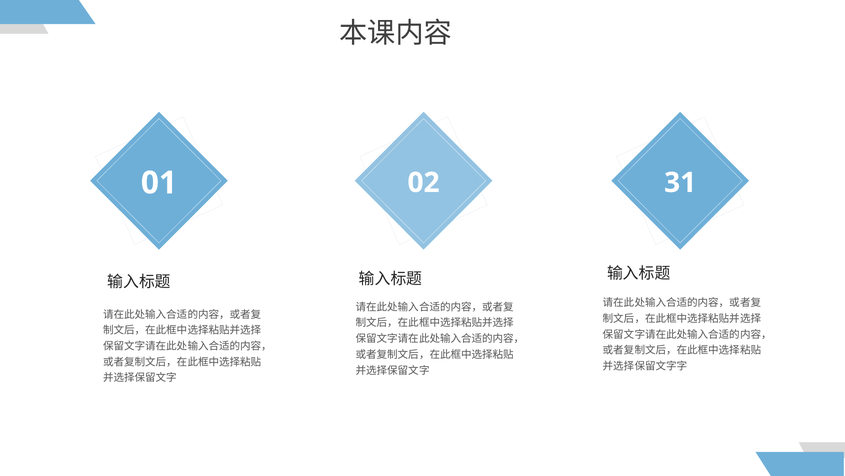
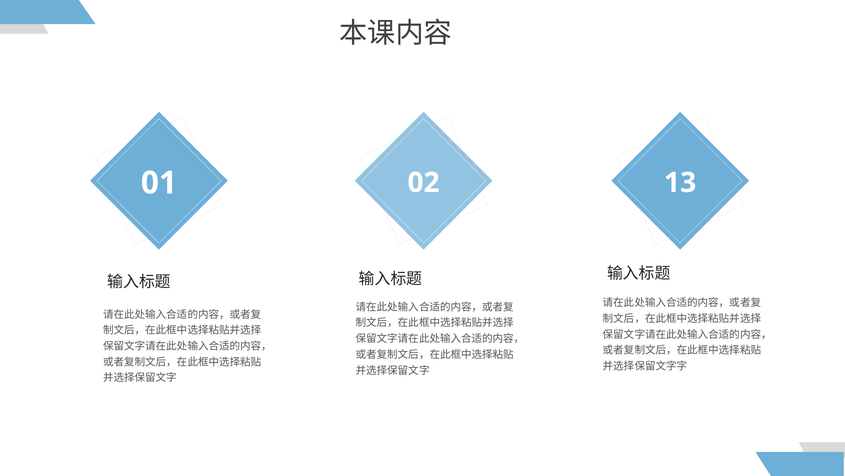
31: 31 -> 13
